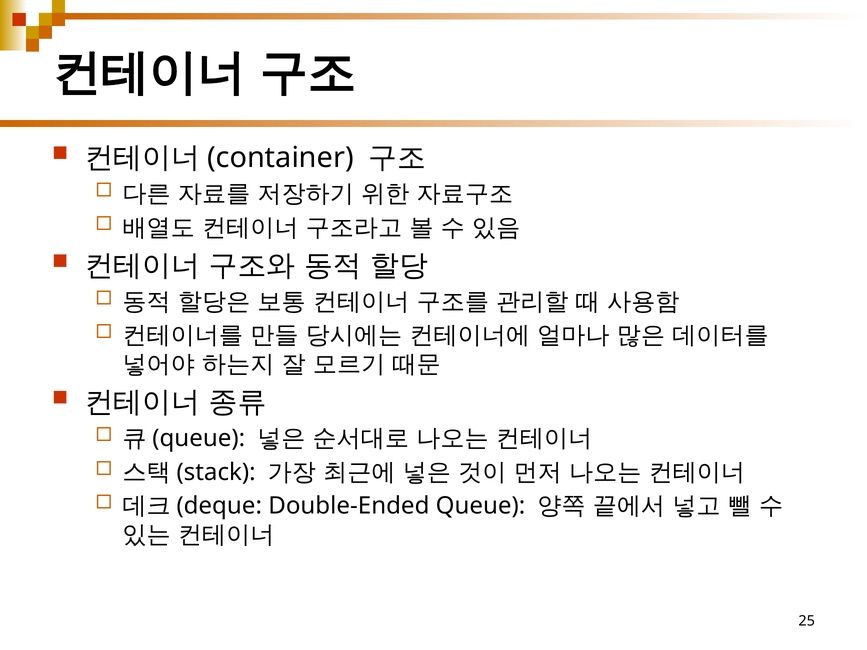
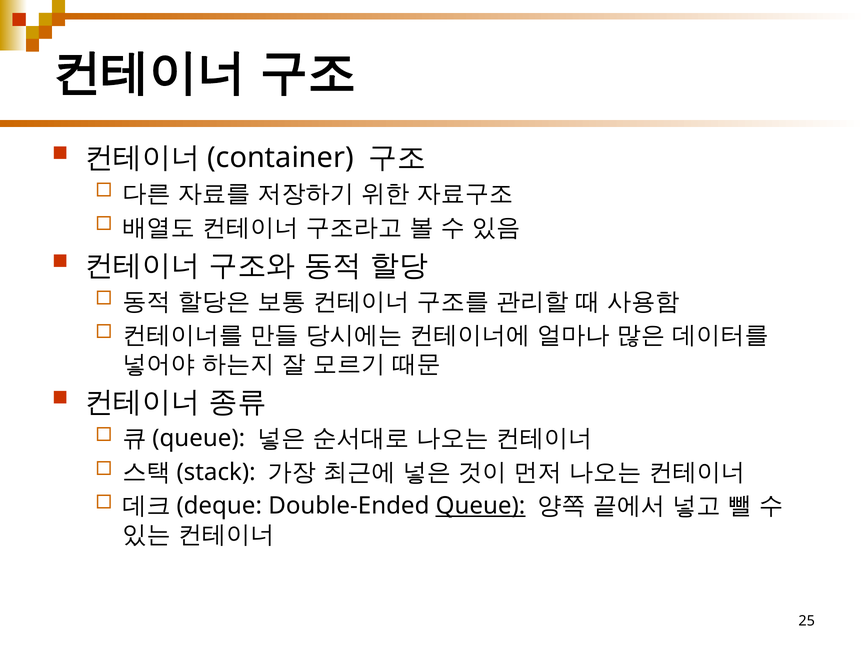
Queue underline: none -> present
